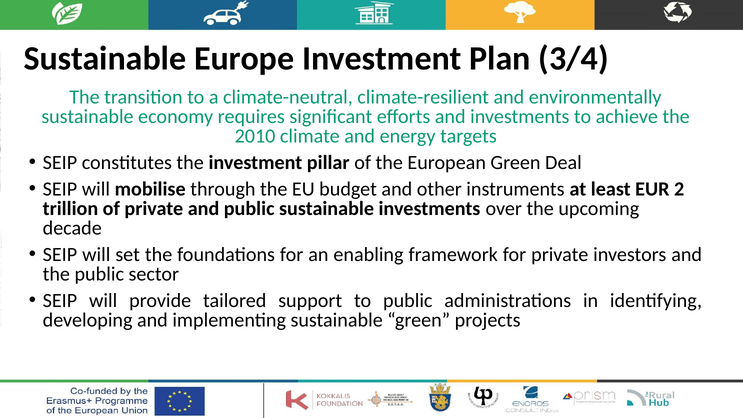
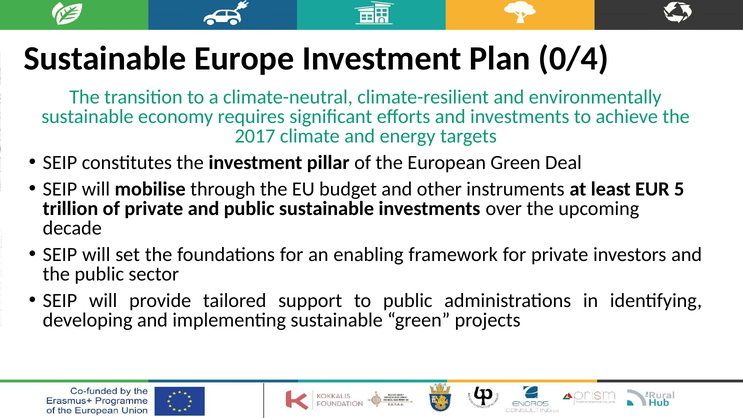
3/4: 3/4 -> 0/4
2010: 2010 -> 2017
2: 2 -> 5
